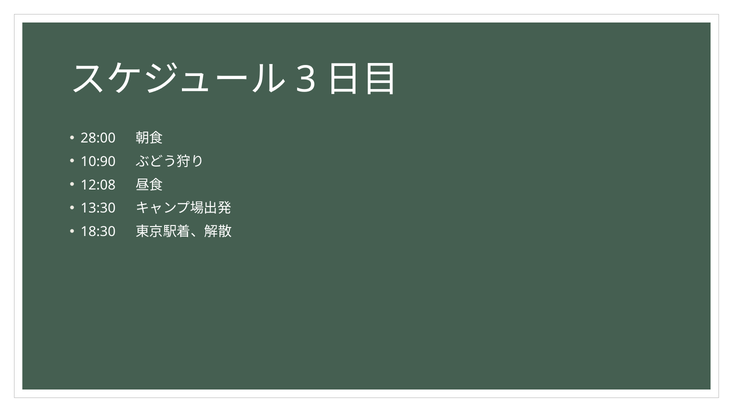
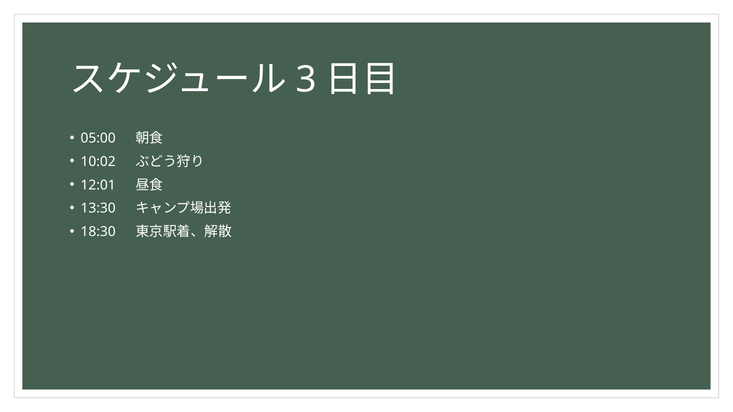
28:00: 28:00 -> 05:00
10:90: 10:90 -> 10:02
12:08: 12:08 -> 12:01
